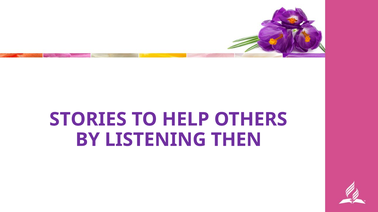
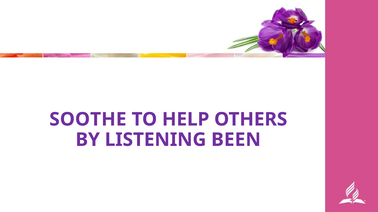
STORIES: STORIES -> SOOTHE
THEN: THEN -> BEEN
